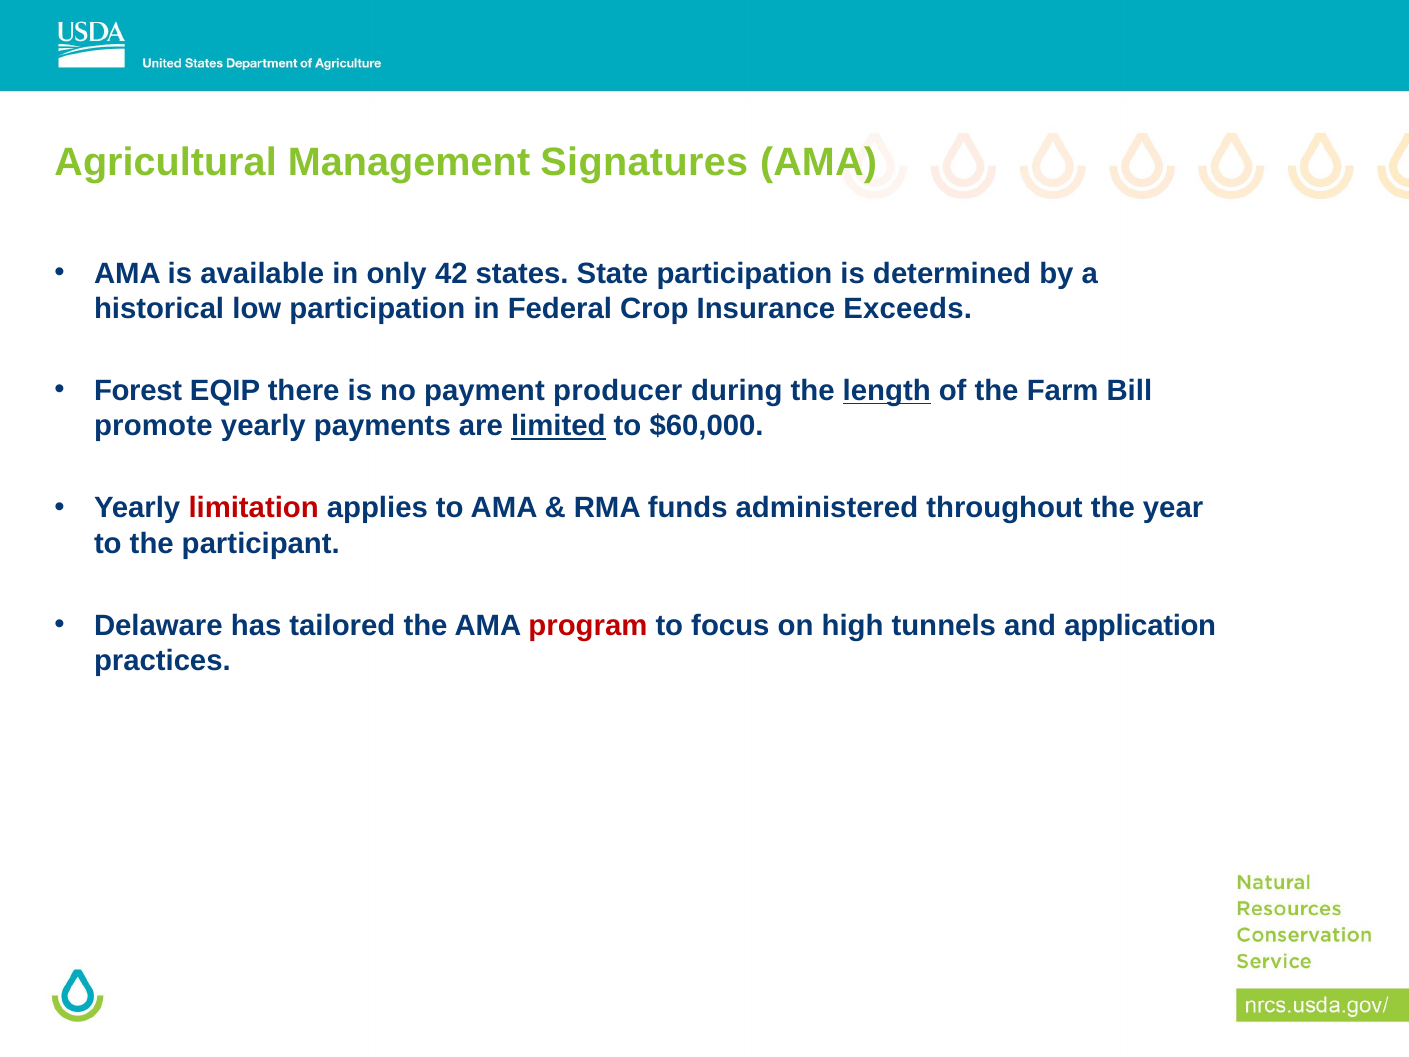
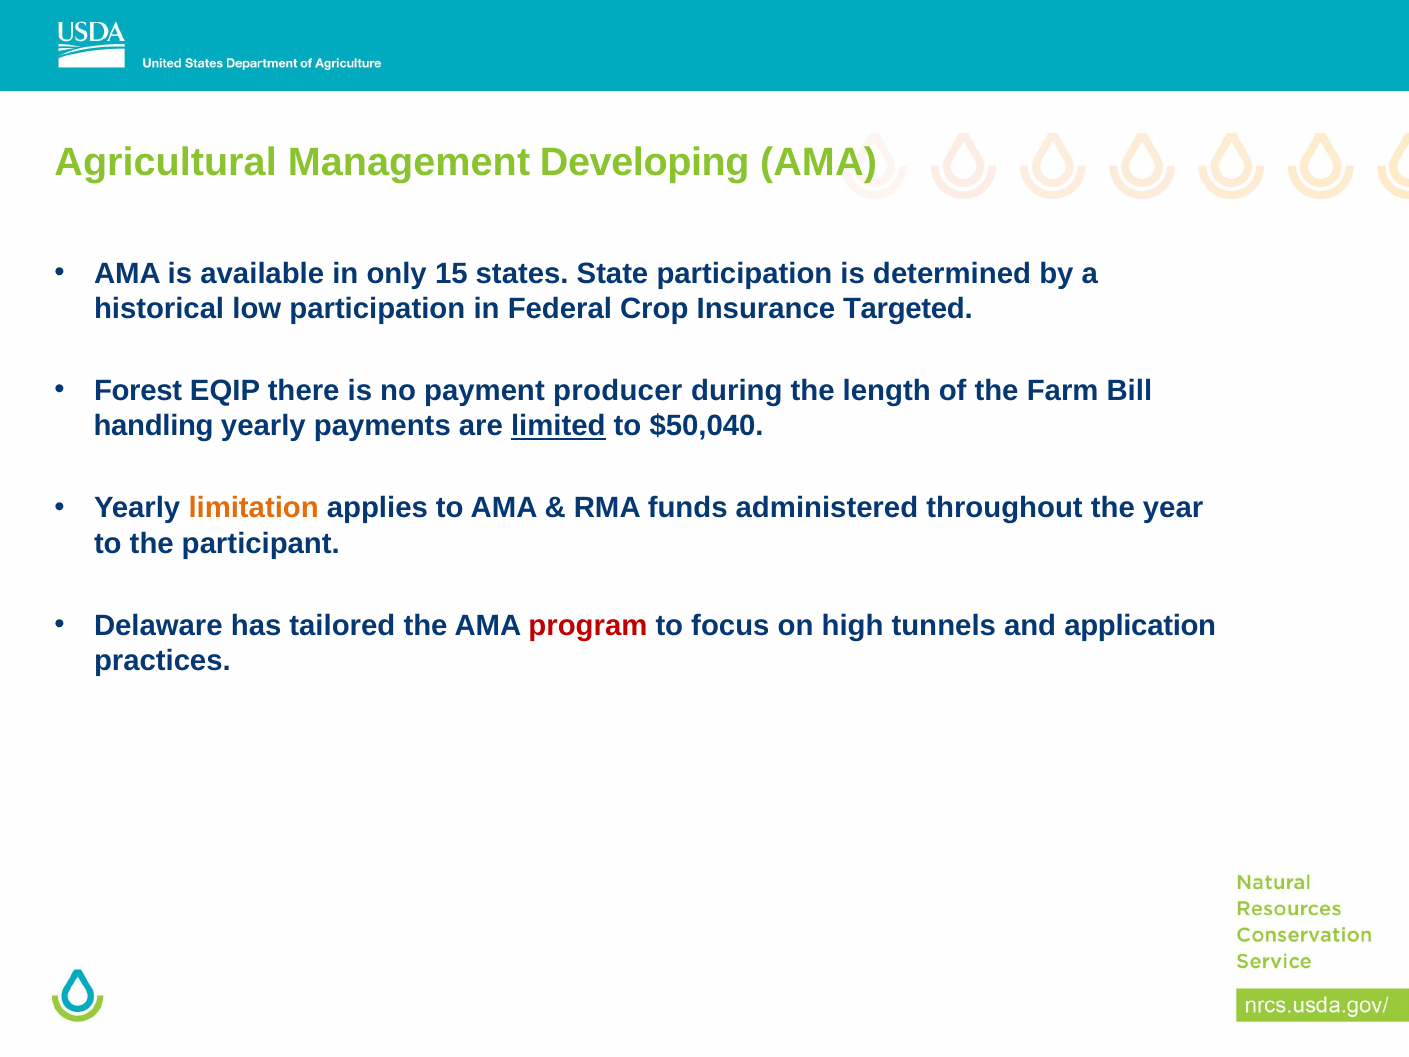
Signatures: Signatures -> Developing
42: 42 -> 15
Exceeds: Exceeds -> Targeted
length underline: present -> none
promote: promote -> handling
$60,000: $60,000 -> $50,040
limitation colour: red -> orange
